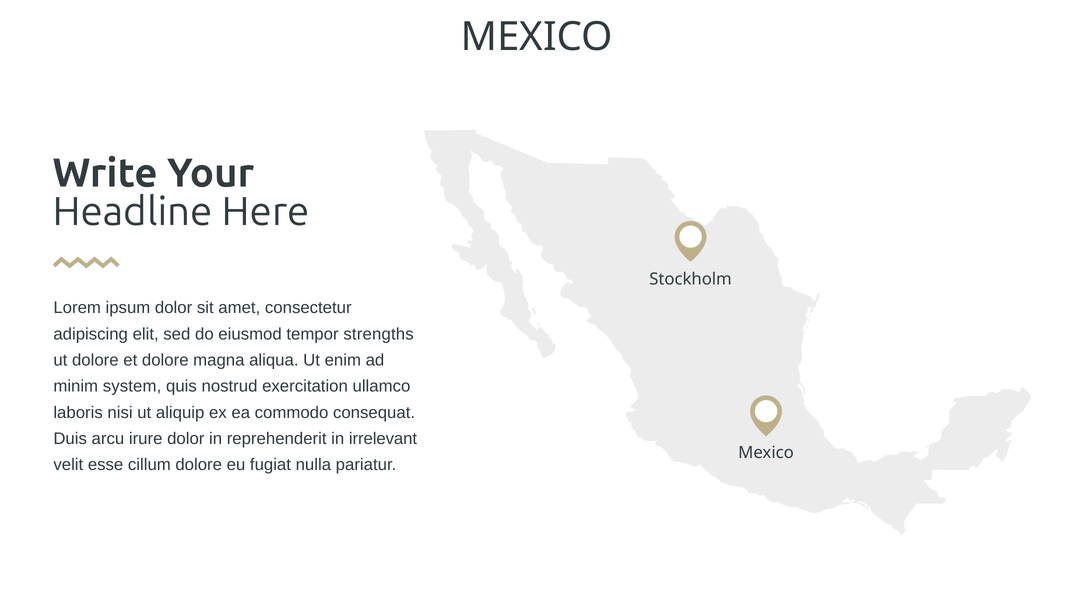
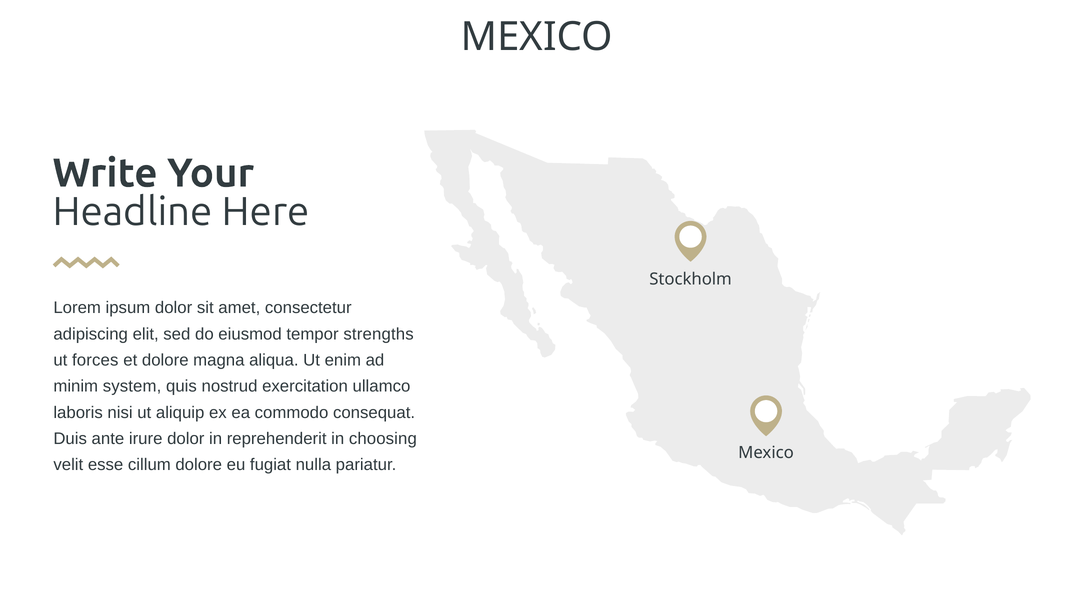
ut dolore: dolore -> forces
arcu: arcu -> ante
irrelevant: irrelevant -> choosing
